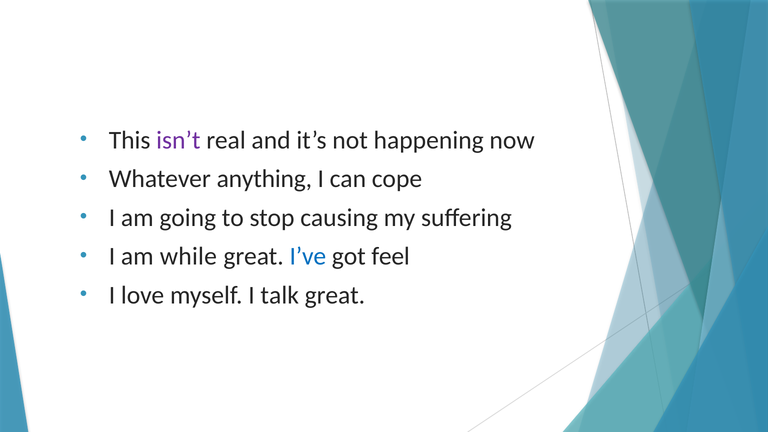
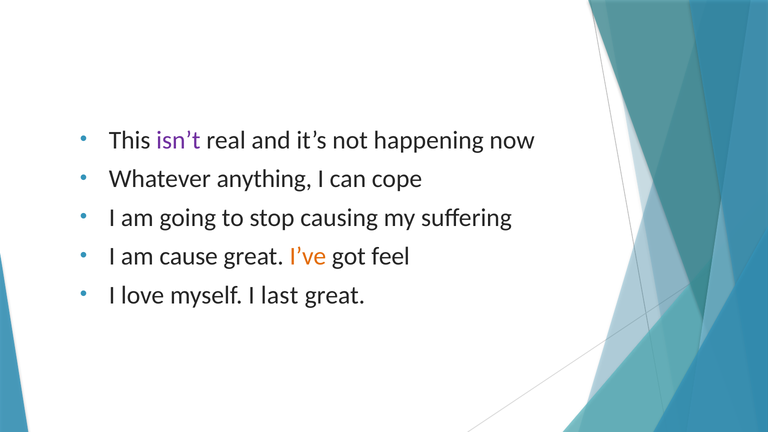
while: while -> cause
I’ve colour: blue -> orange
talk: talk -> last
